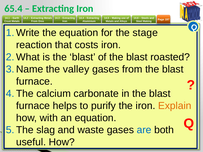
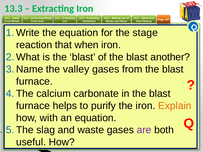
65.4: 65.4 -> 13.3
costs: costs -> when
roasted: roasted -> another
are colour: blue -> purple
